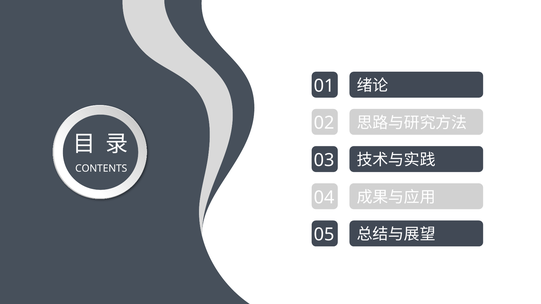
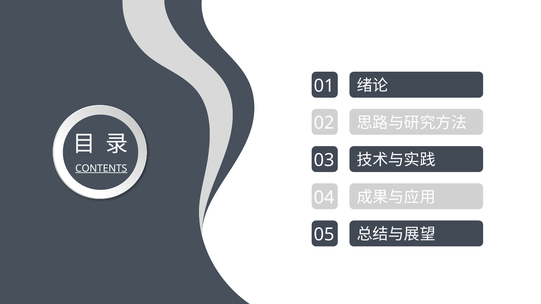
CONTENTS underline: none -> present
